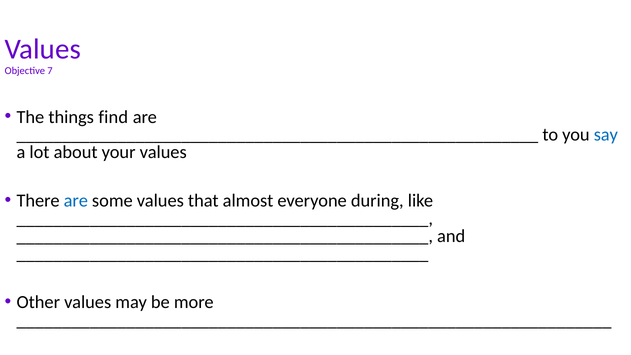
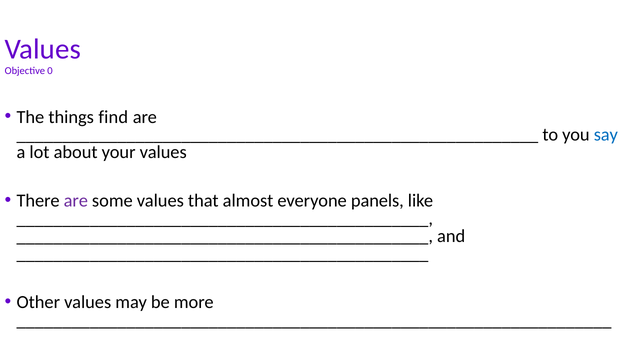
7: 7 -> 0
are at (76, 201) colour: blue -> purple
during: during -> panels
